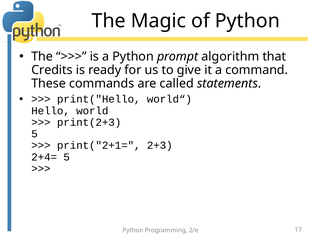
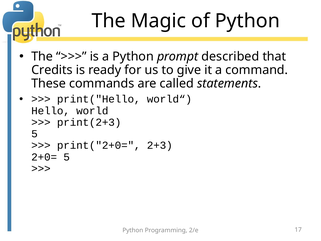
algorithm: algorithm -> described
print("2+1=: print("2+1= -> print("2+0=
2+4=: 2+4= -> 2+0=
